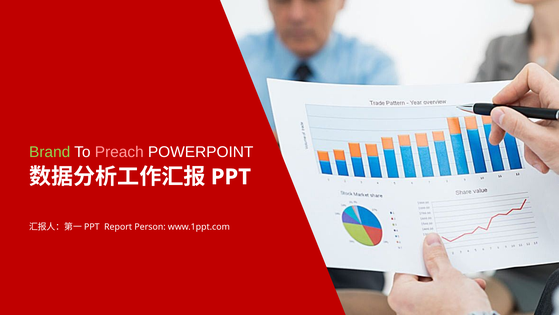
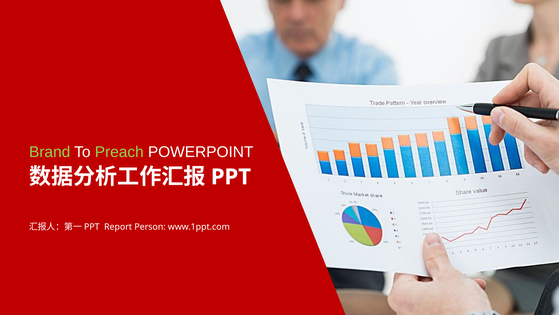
Preach colour: pink -> light green
